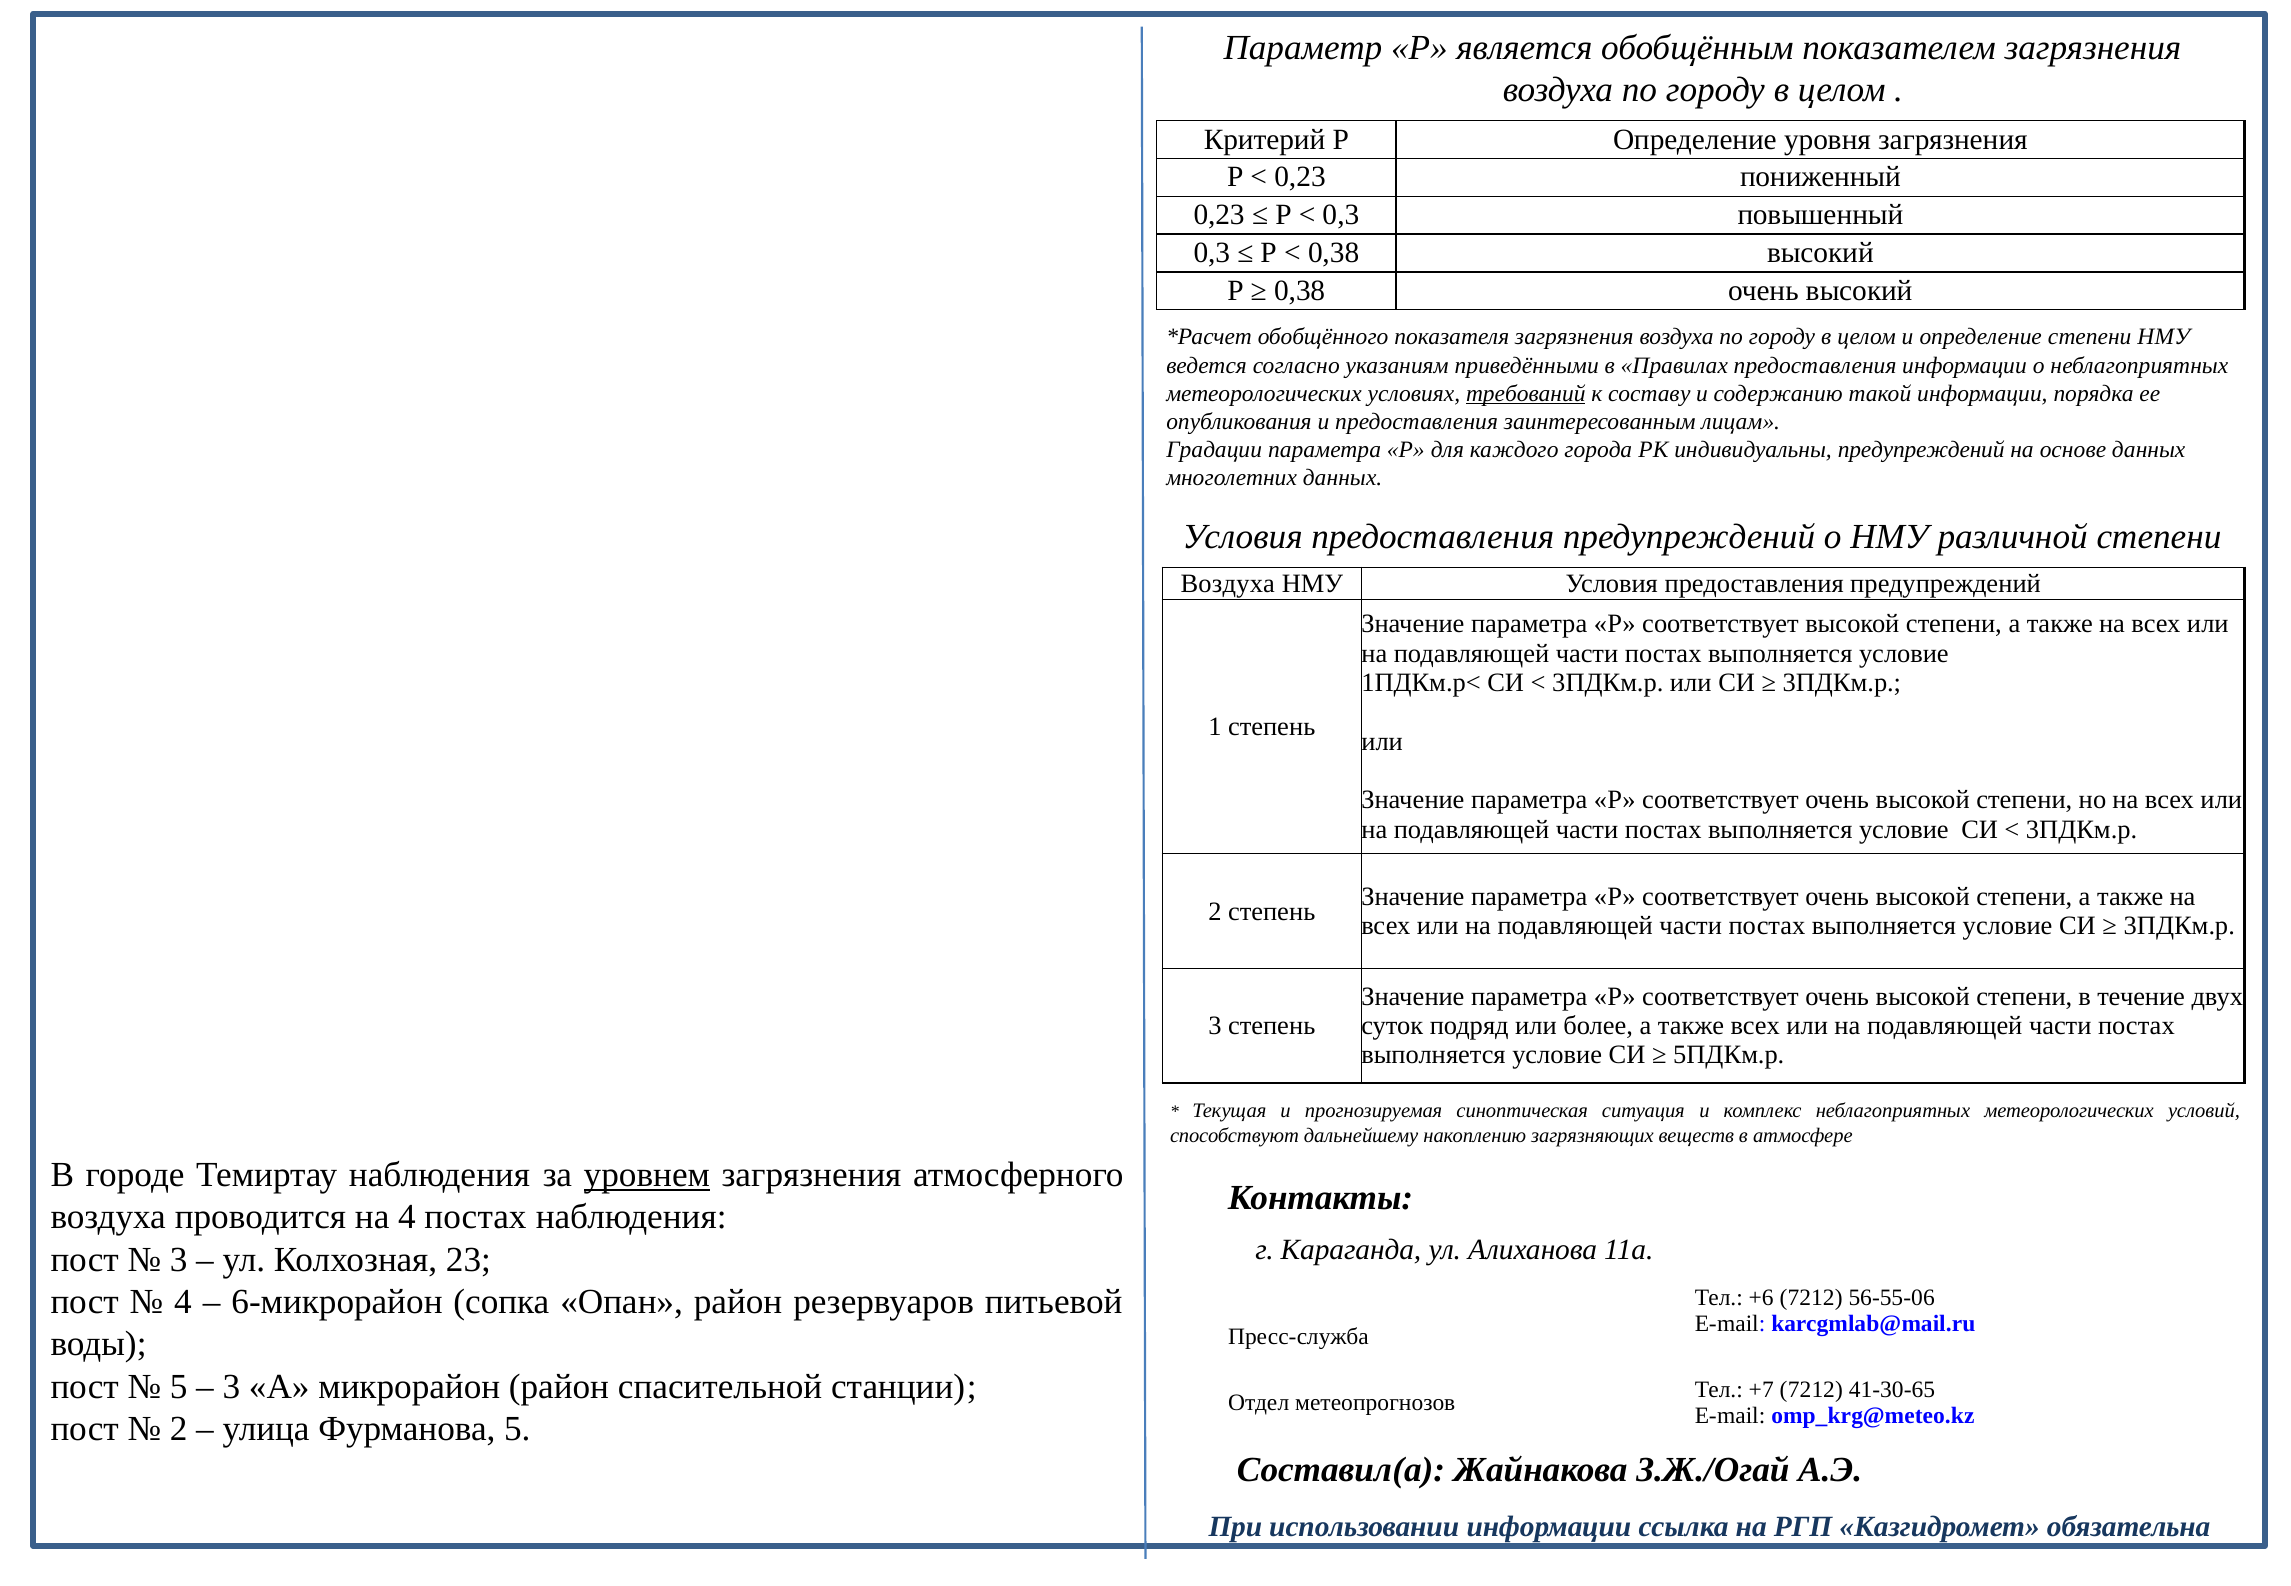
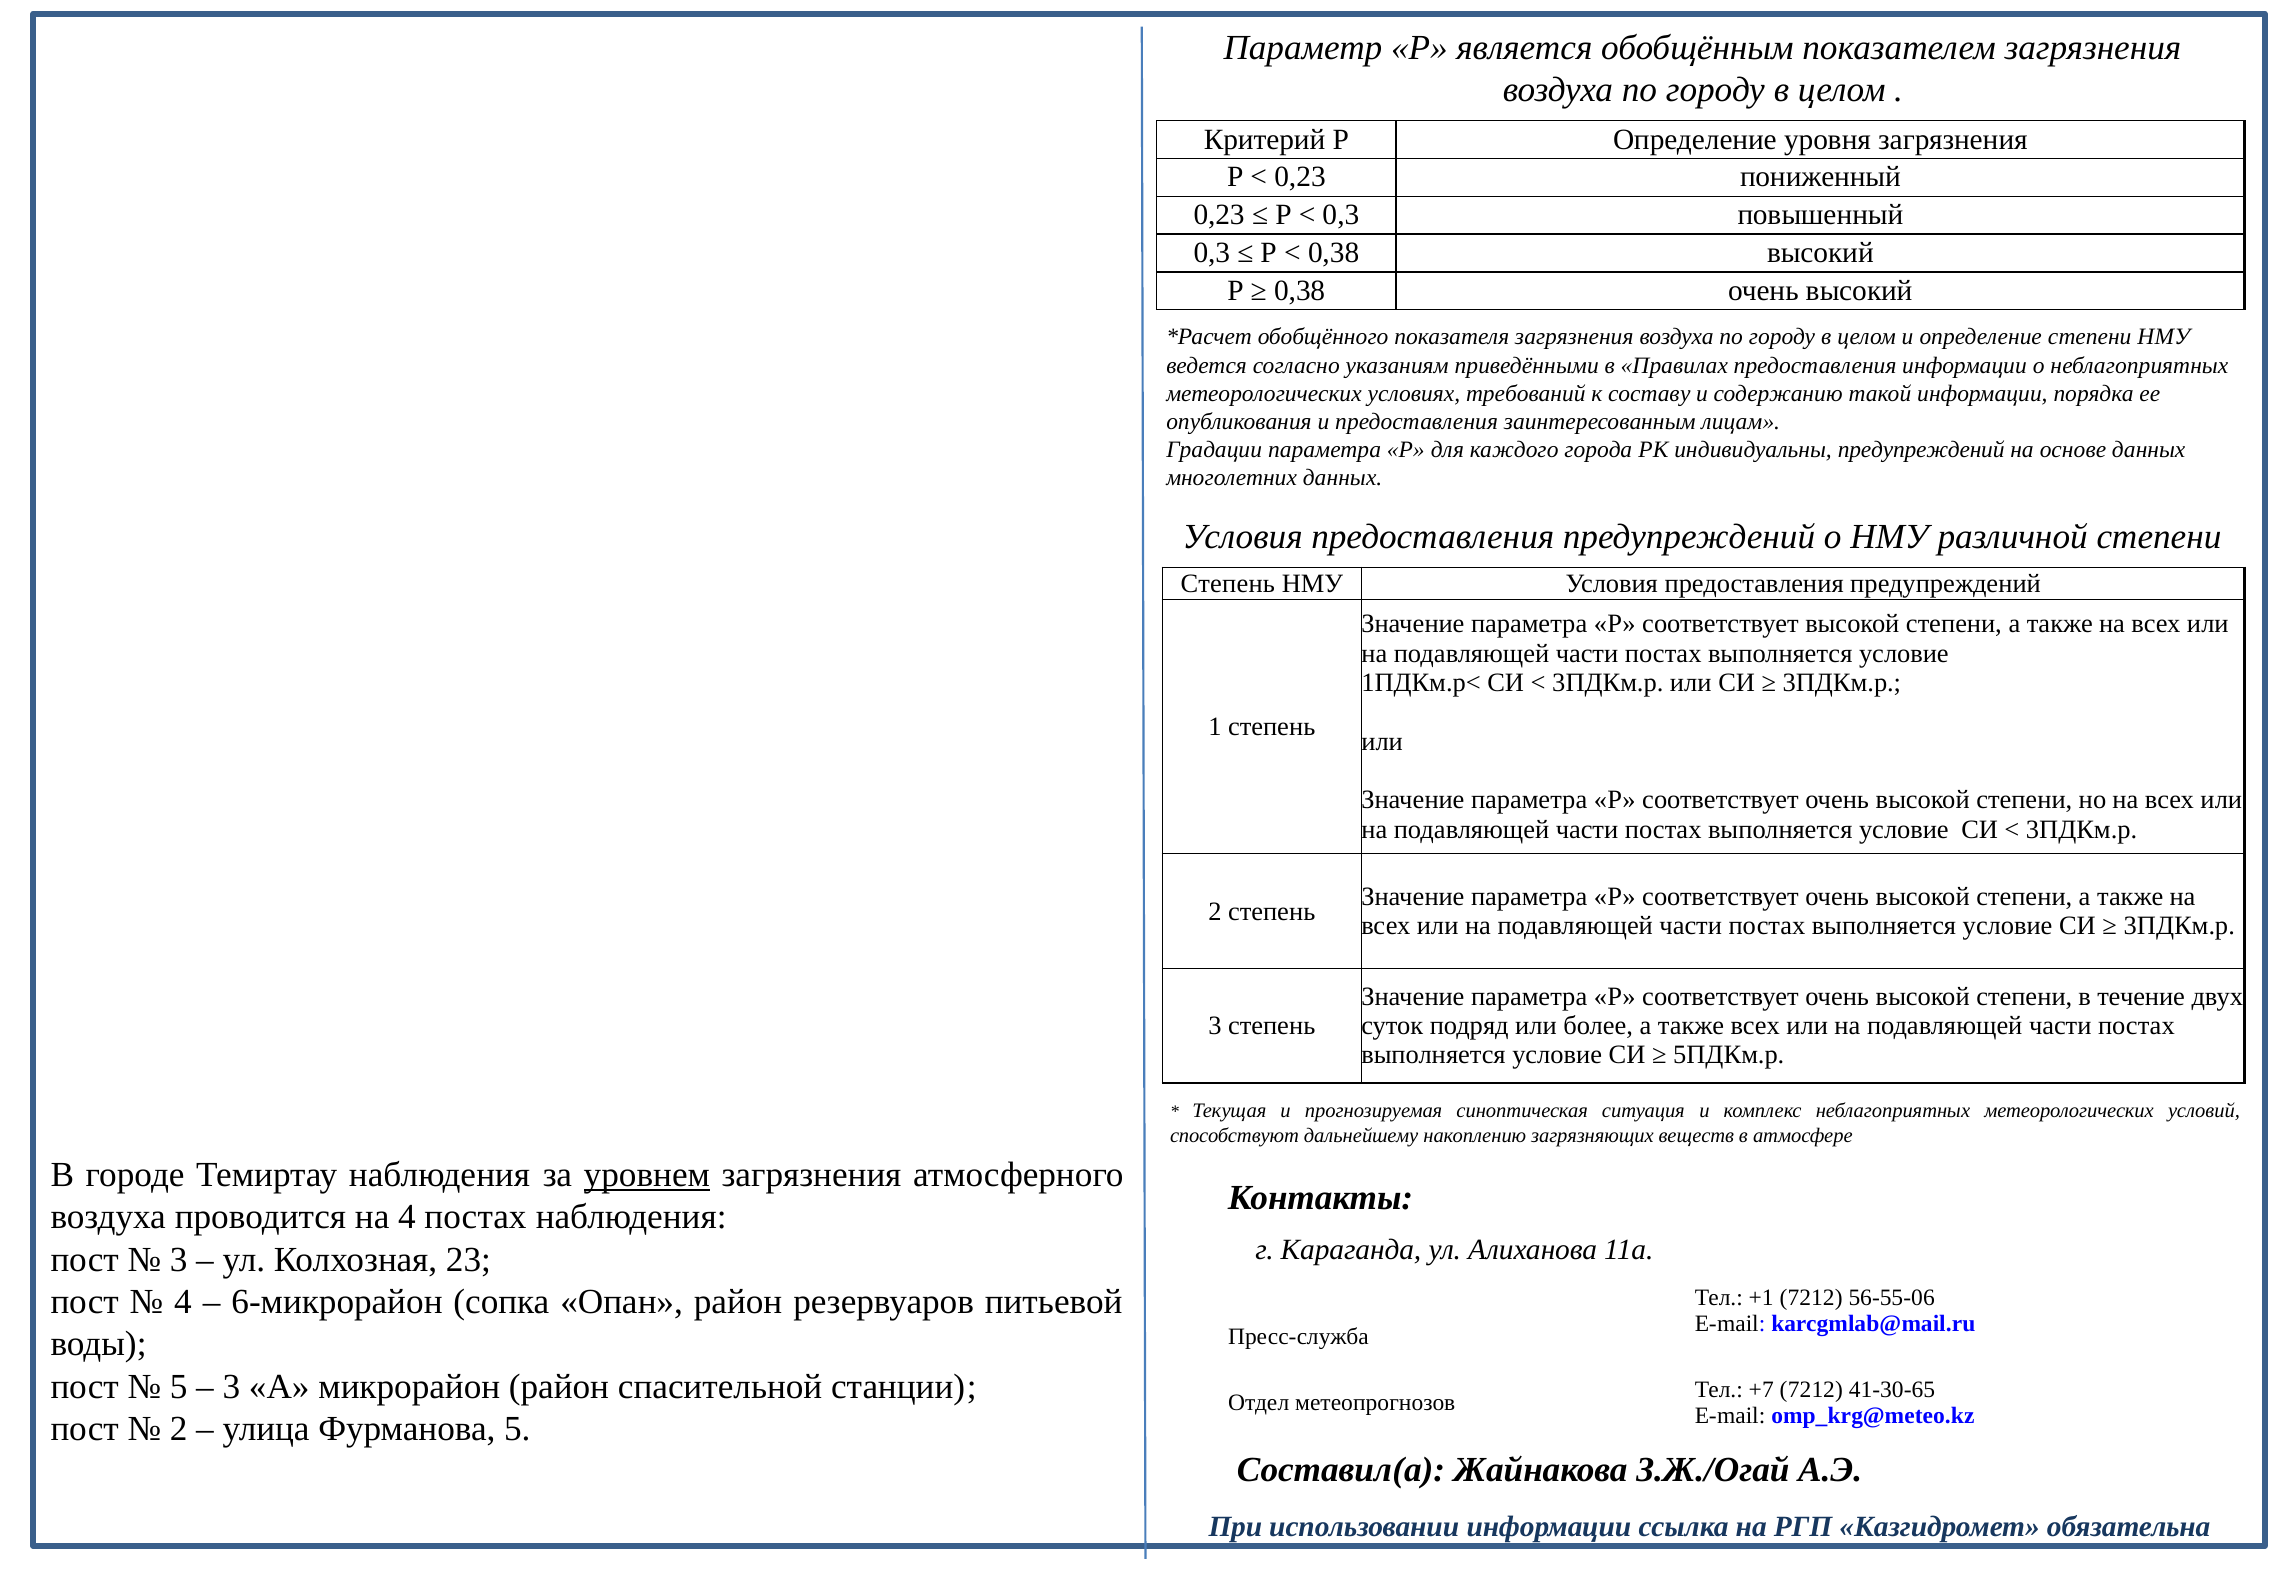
требований underline: present -> none
Воздуха at (1228, 584): Воздуха -> Степень
+6: +6 -> +1
